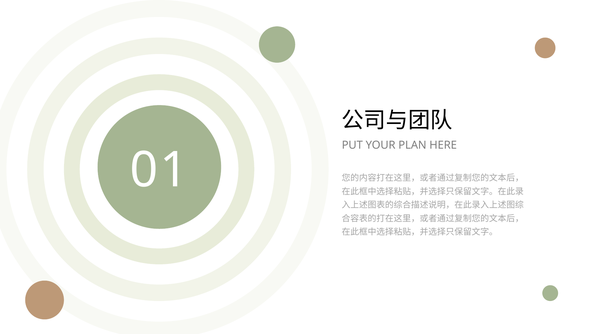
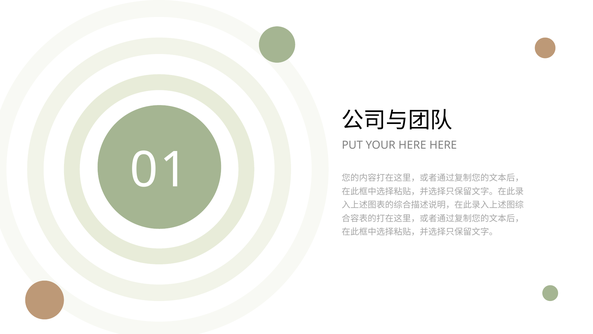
YOUR PLAN: PLAN -> HERE
